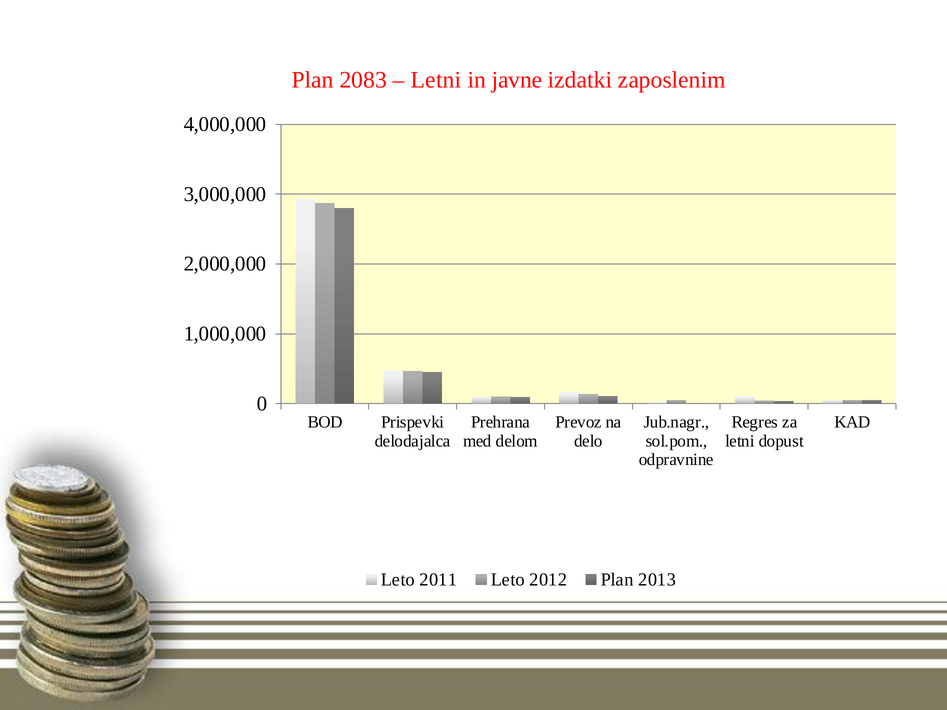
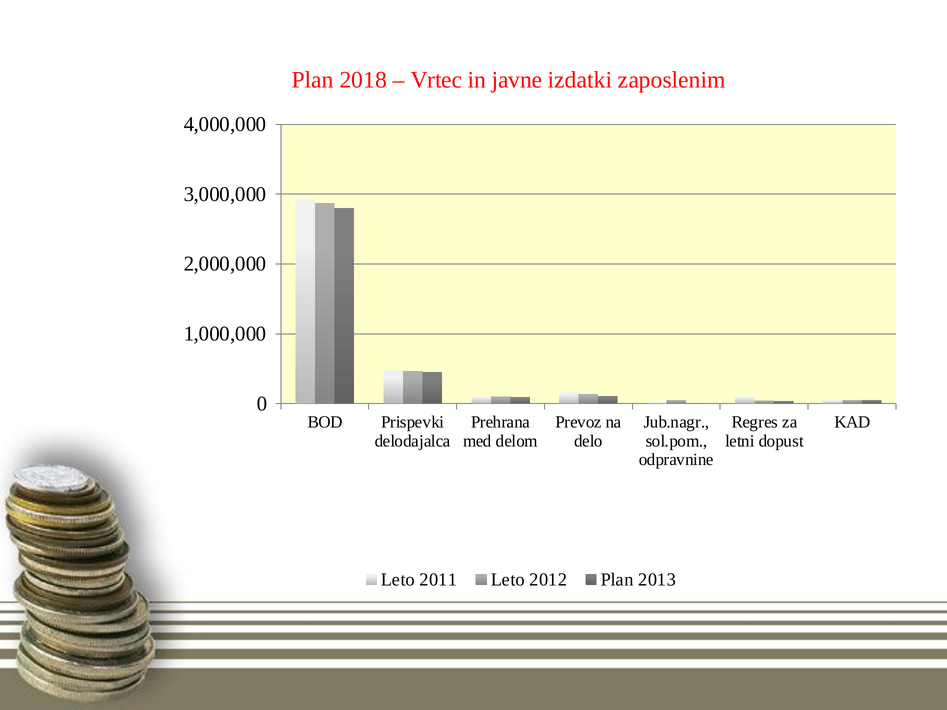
2083: 2083 -> 2018
Letni at (436, 80): Letni -> Vrtec
